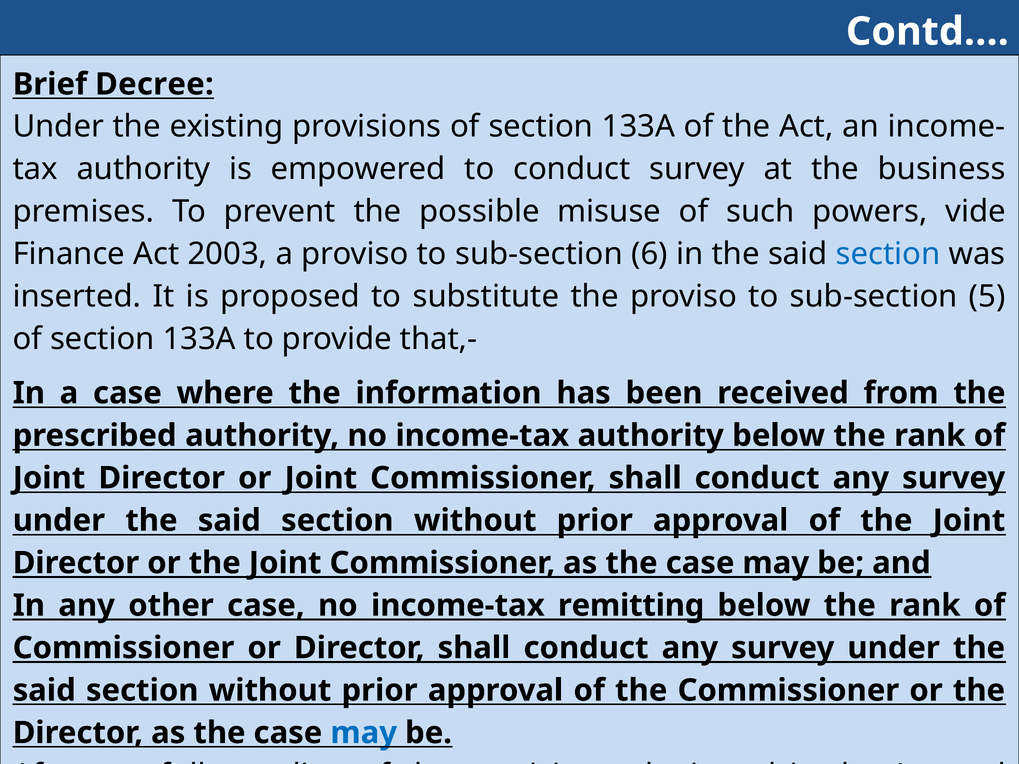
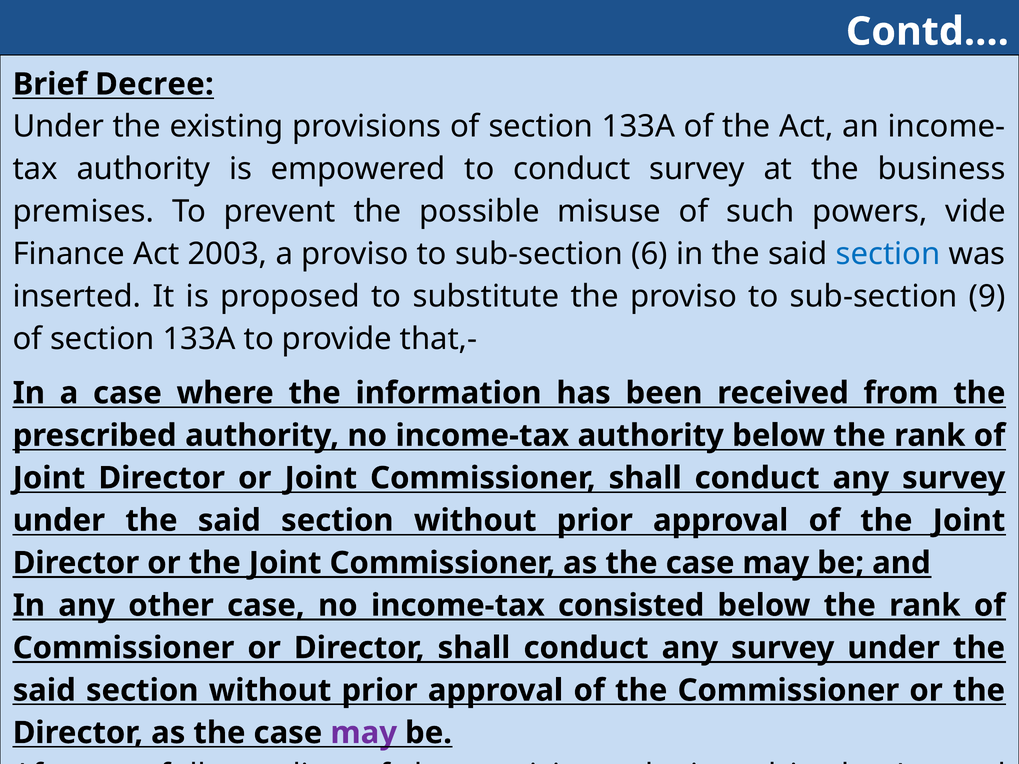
5: 5 -> 9
remitting: remitting -> consisted
may at (364, 733) colour: blue -> purple
